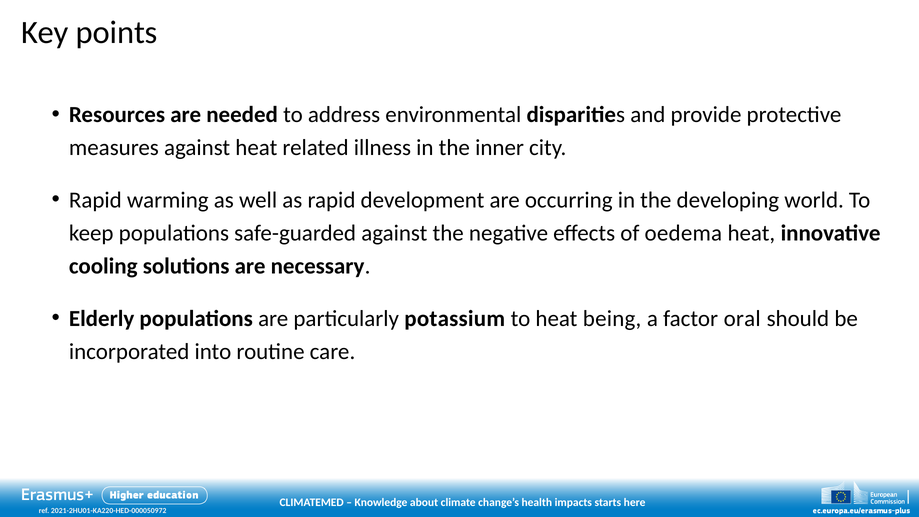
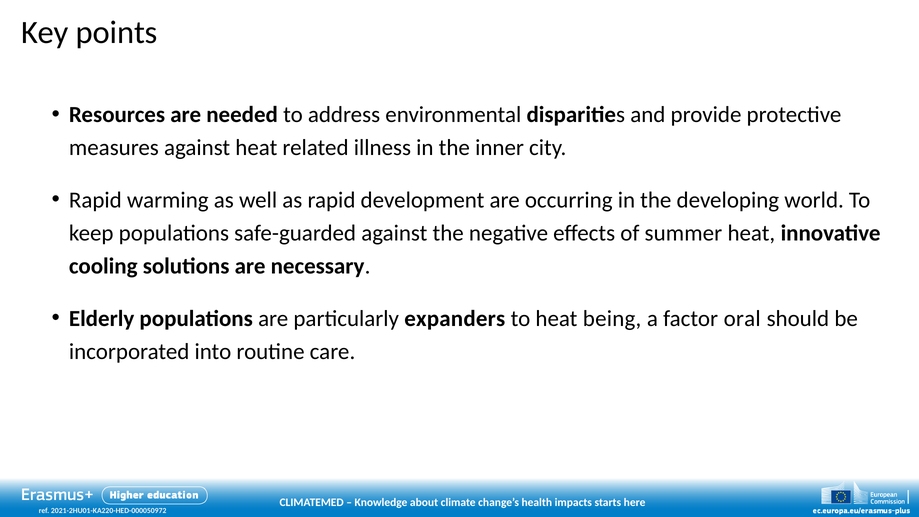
oedema: oedema -> summer
potassium: potassium -> expanders
